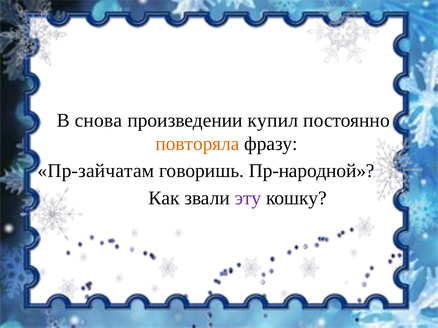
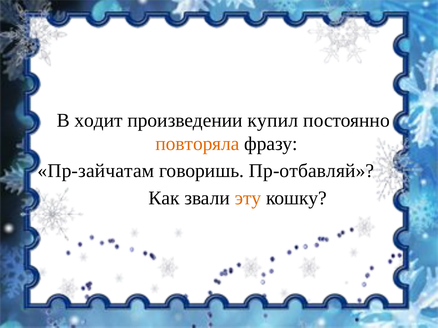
снова: снова -> ходит
Пр-народной: Пр-народной -> Пр-отбавляй
эту colour: purple -> orange
